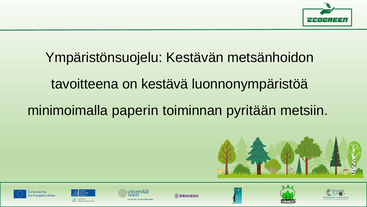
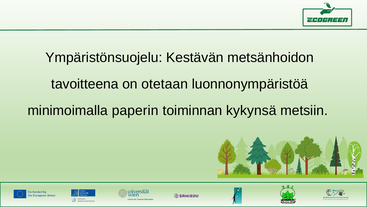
kestävä: kestävä -> otetaan
pyritään: pyritään -> kykynsä
